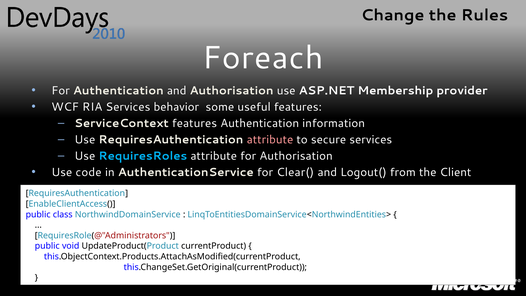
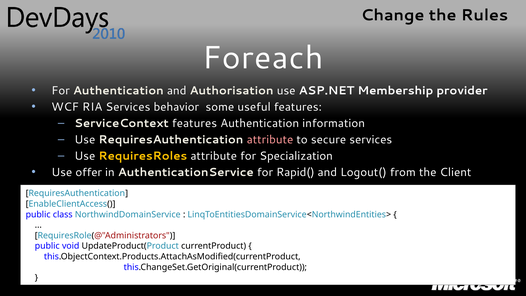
RequiresRoles colour: light blue -> yellow
for Authorisation: Authorisation -> Specialization
code: code -> offer
Clear(: Clear( -> Rapid(
